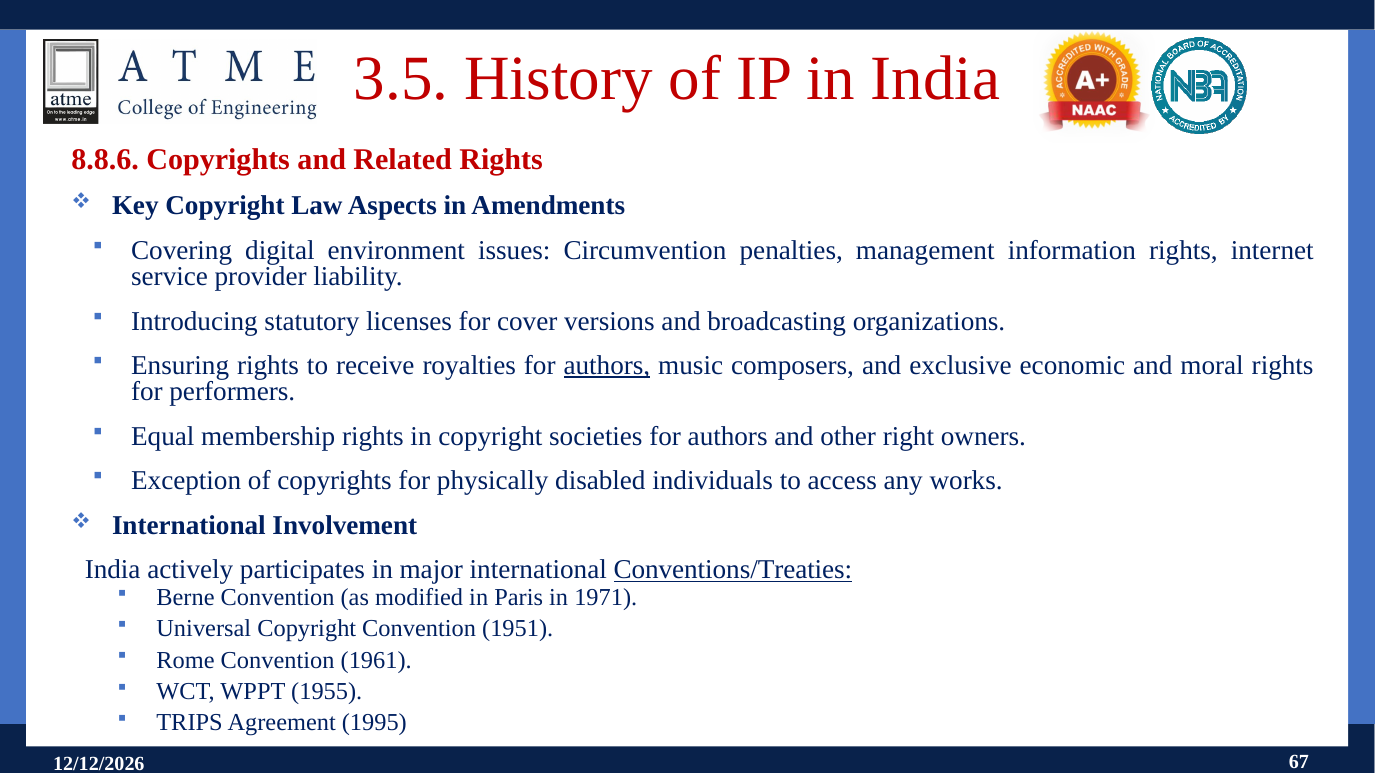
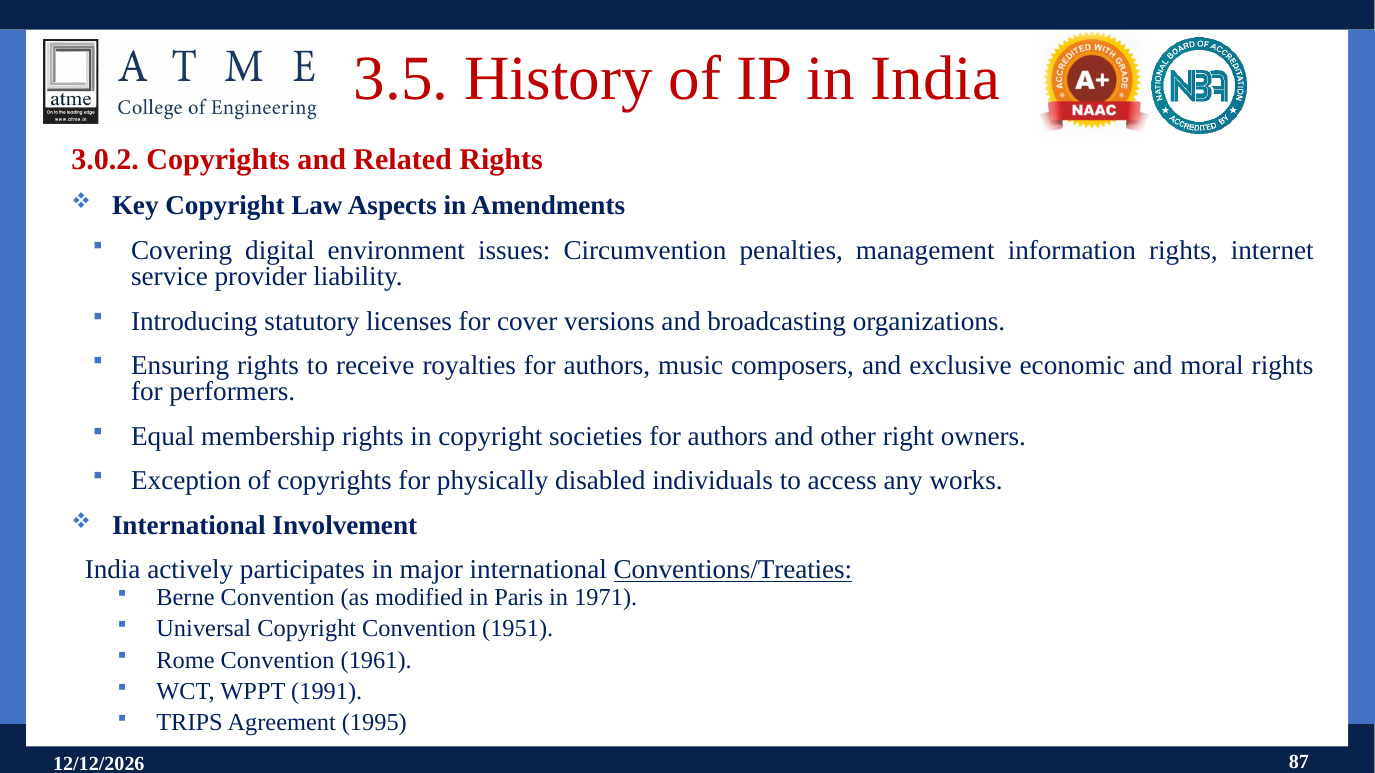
8.8.6: 8.8.6 -> 3.0.2
authors at (607, 366) underline: present -> none
1955: 1955 -> 1991
67: 67 -> 87
